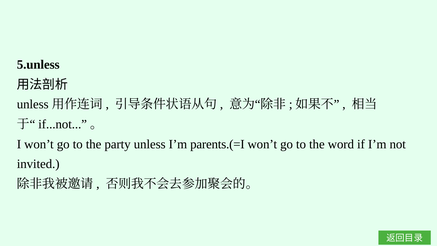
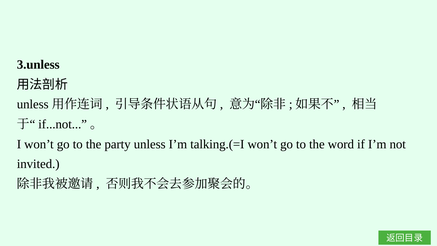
5.unless: 5.unless -> 3.unless
parents.(=I: parents.(=I -> talking.(=I
